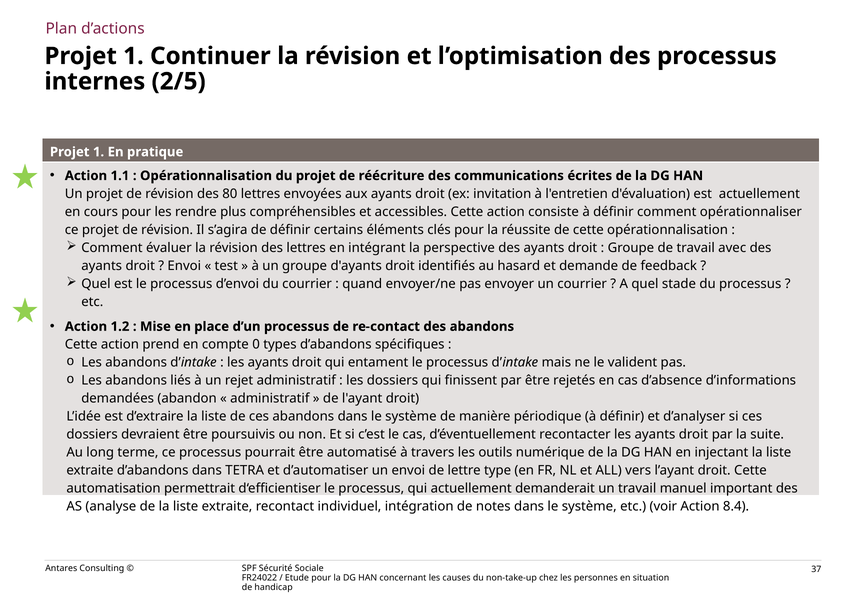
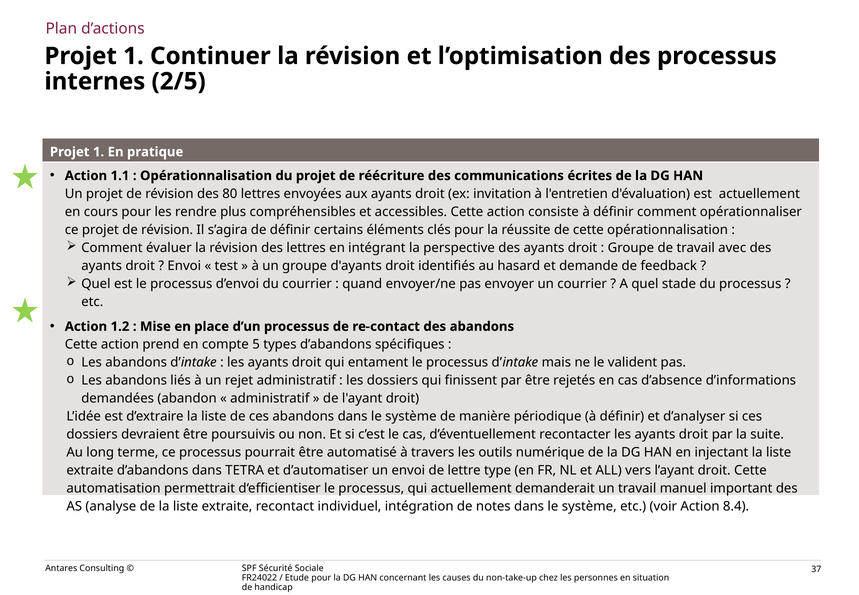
0: 0 -> 5
